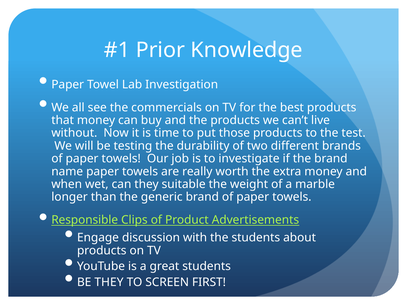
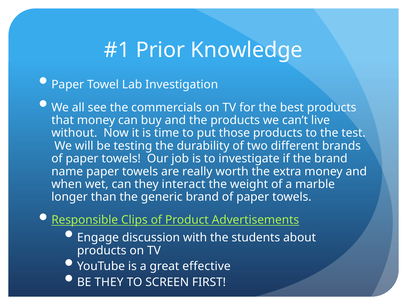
suitable: suitable -> interact
great students: students -> effective
